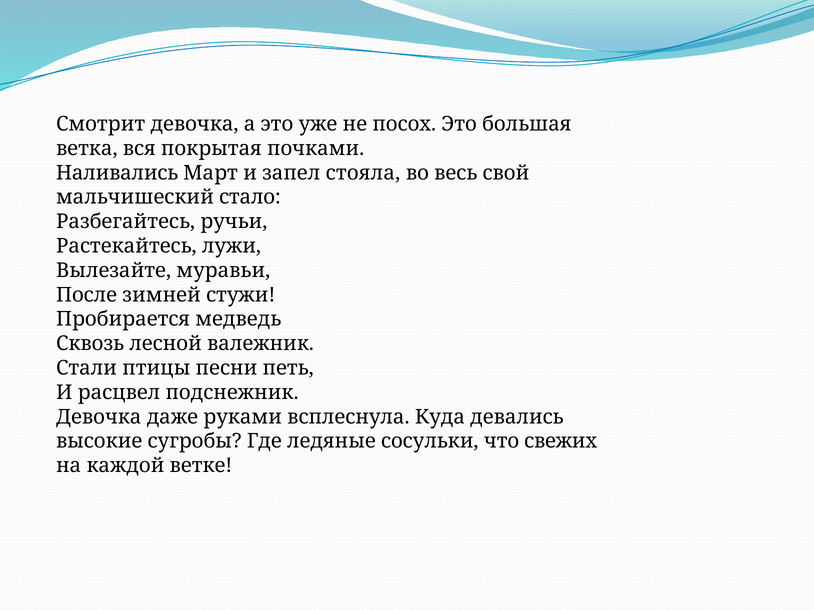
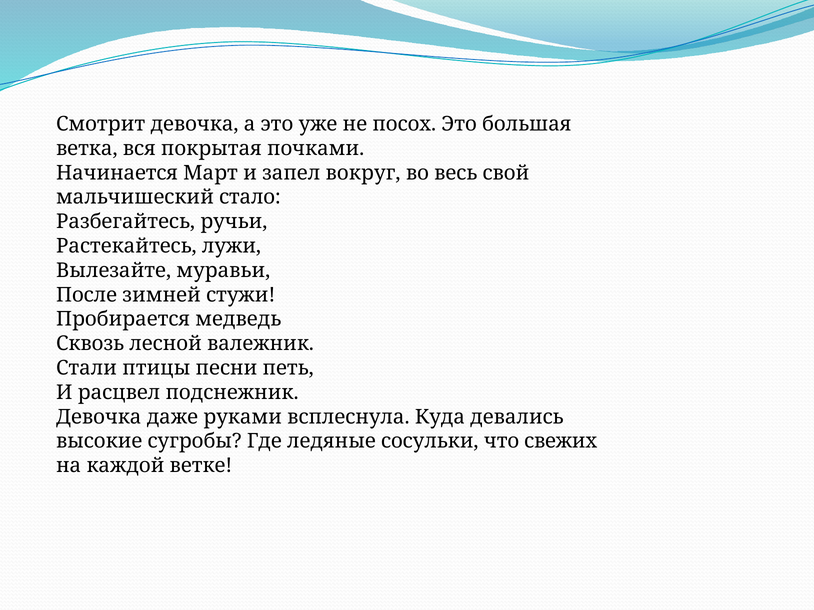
Наливались: Наливались -> Начинается
стояла: стояла -> вокруг
